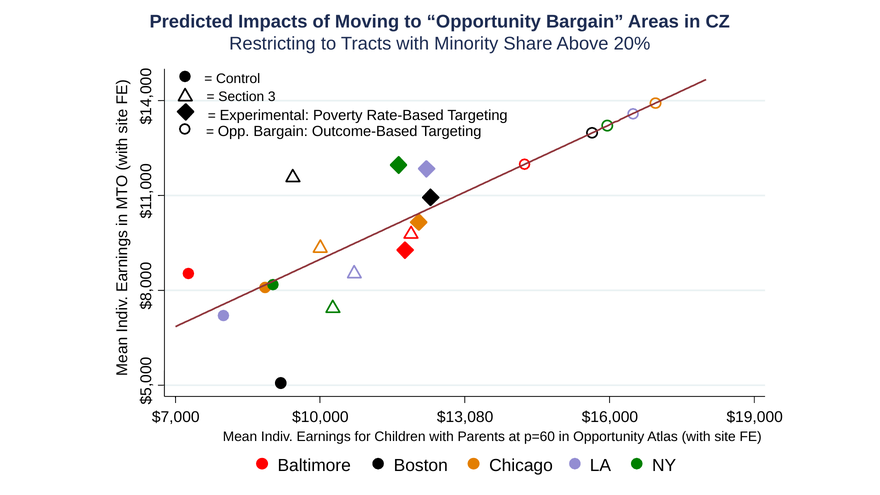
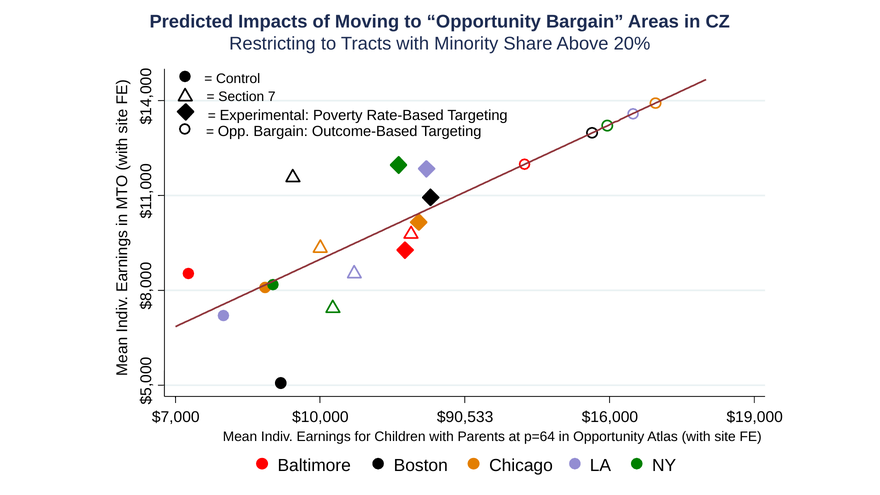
3: 3 -> 7
$13,080: $13,080 -> $90,533
p=60: p=60 -> p=64
